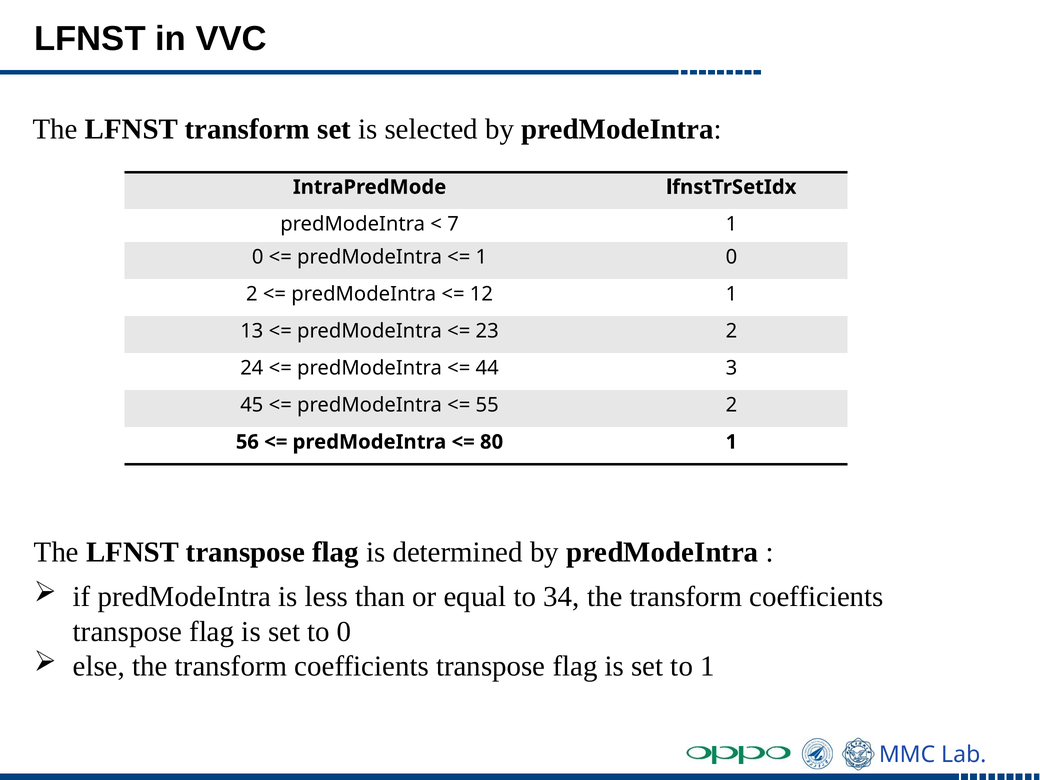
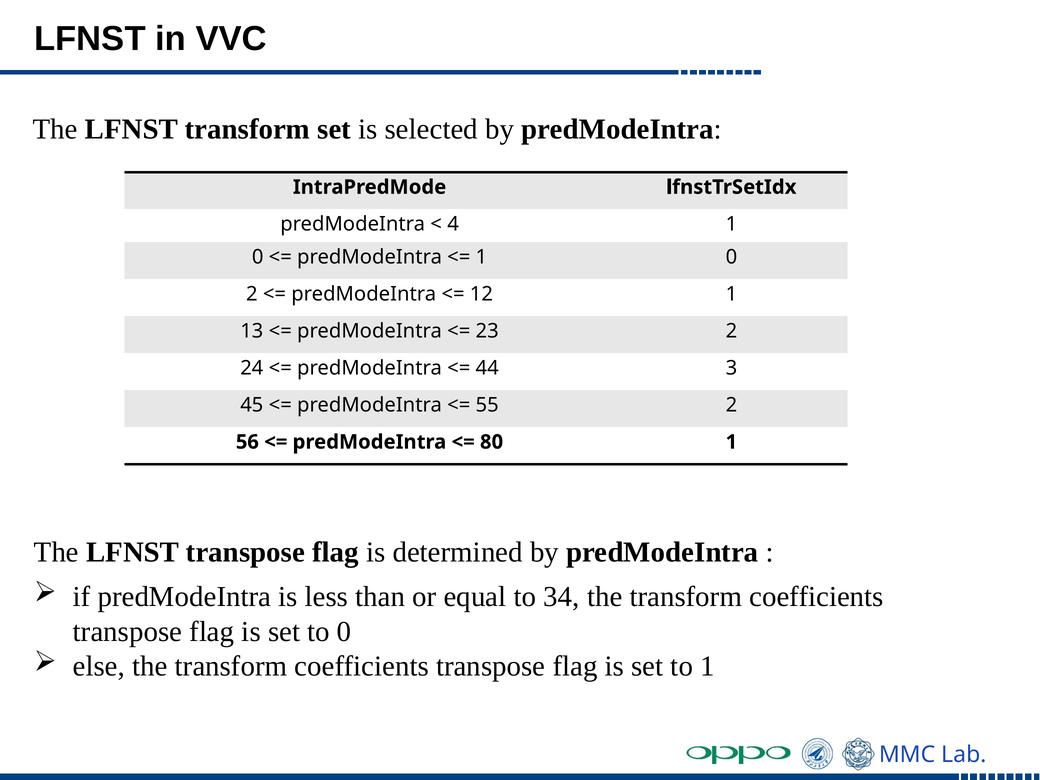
7: 7 -> 4
